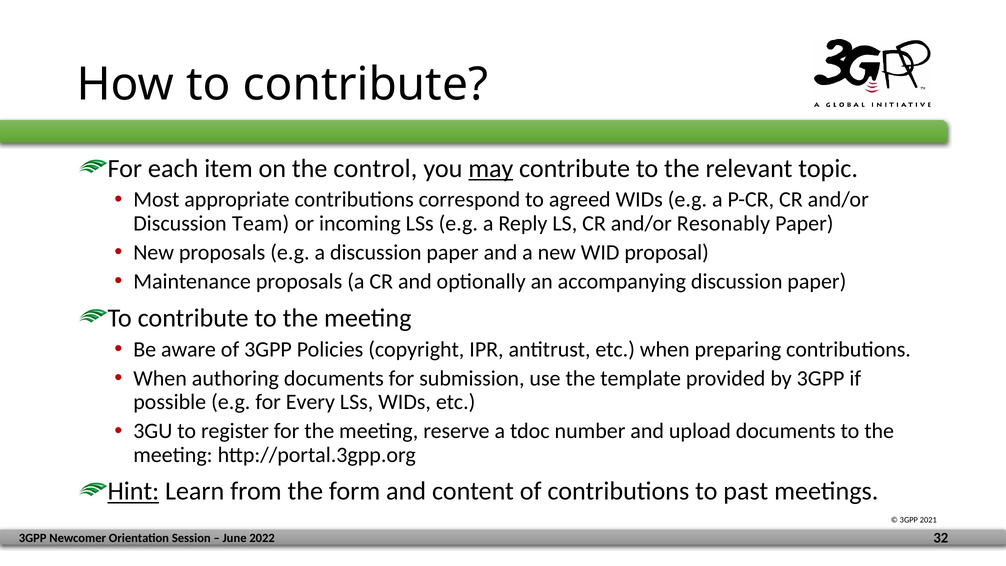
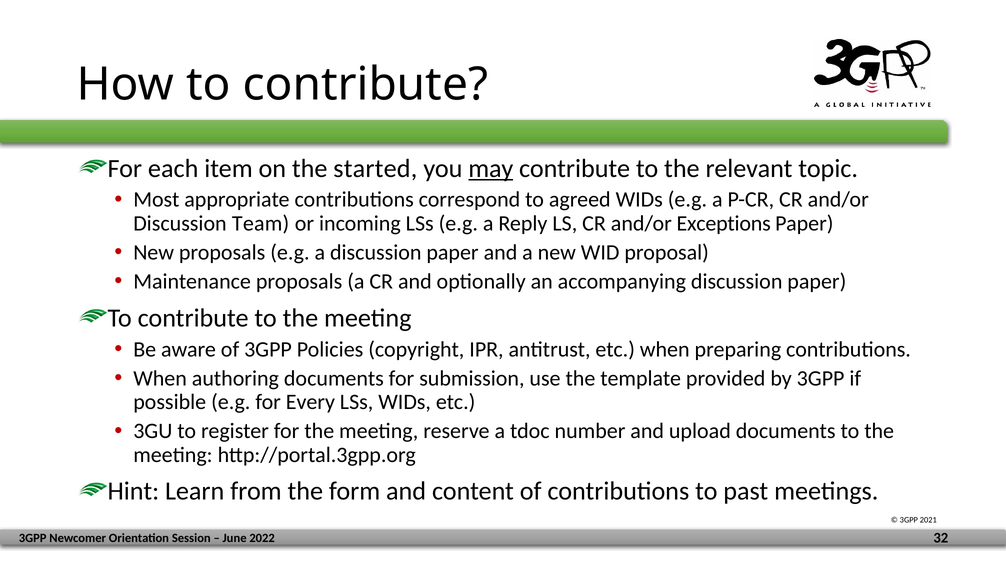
control: control -> started
Resonably: Resonably -> Exceptions
Hint underline: present -> none
